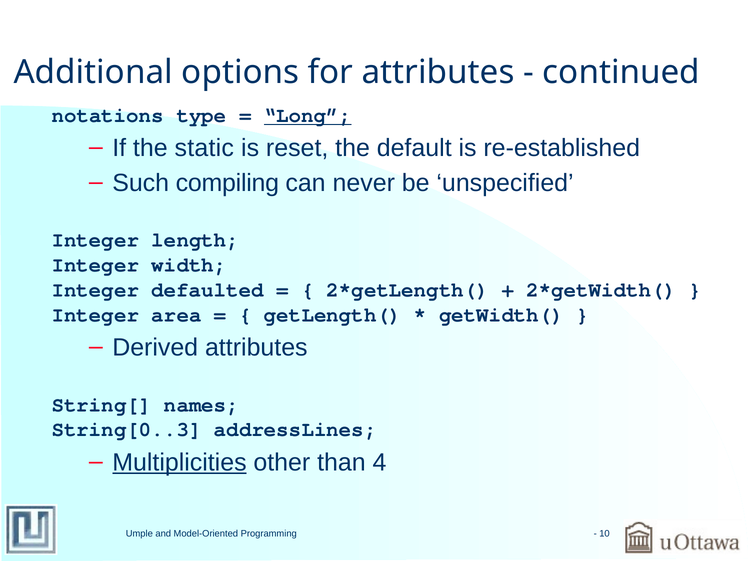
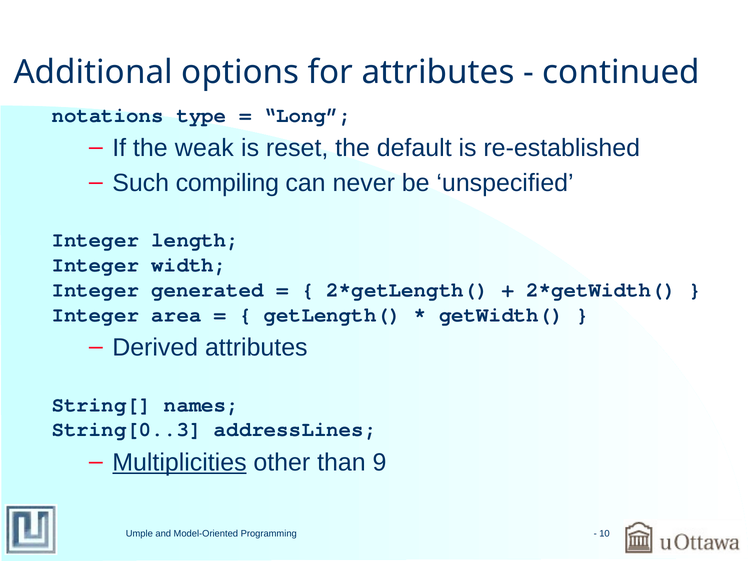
Long underline: present -> none
static: static -> weak
defaulted: defaulted -> generated
4: 4 -> 9
